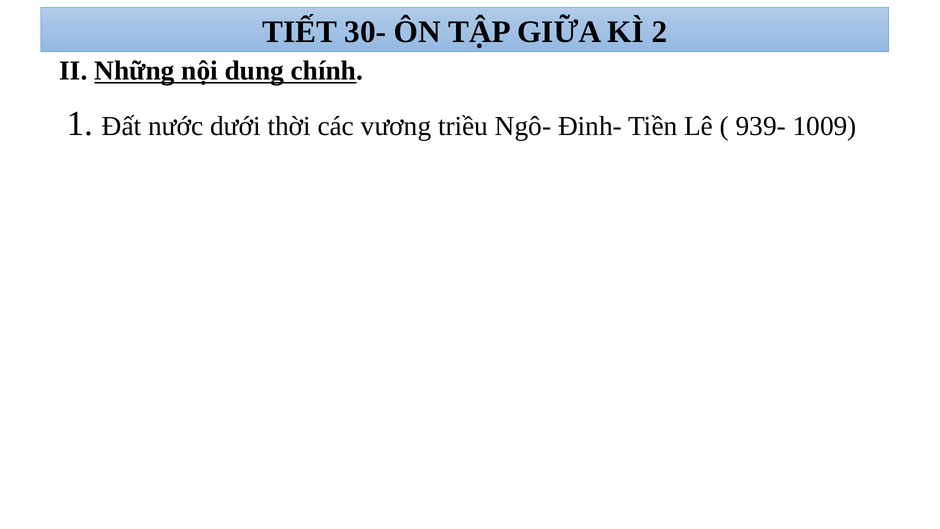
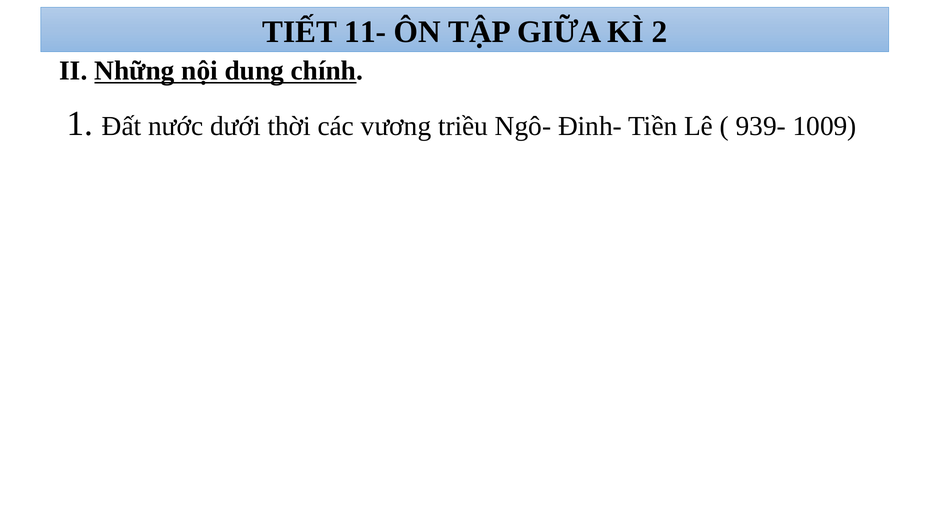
30-: 30- -> 11-
